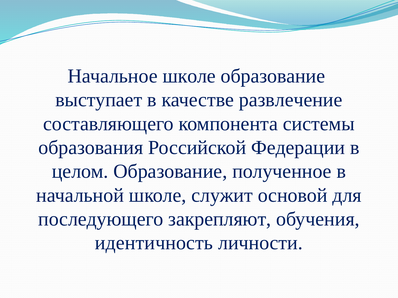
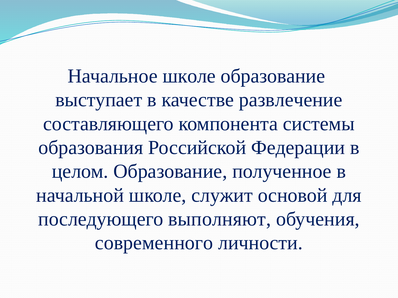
закрепляют: закрепляют -> выполняют
идентичность: идентичность -> современного
